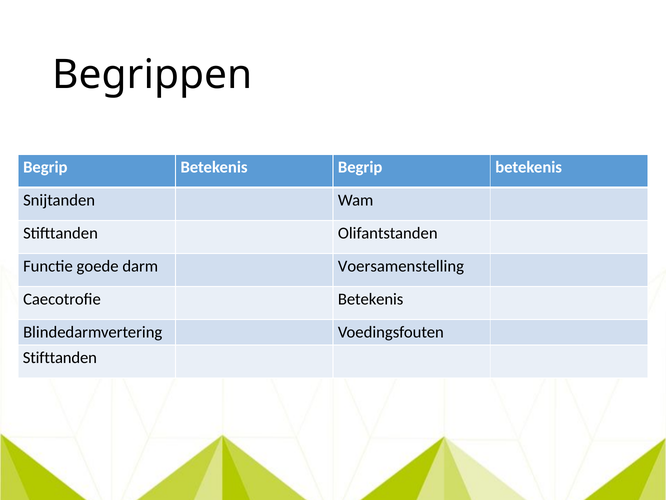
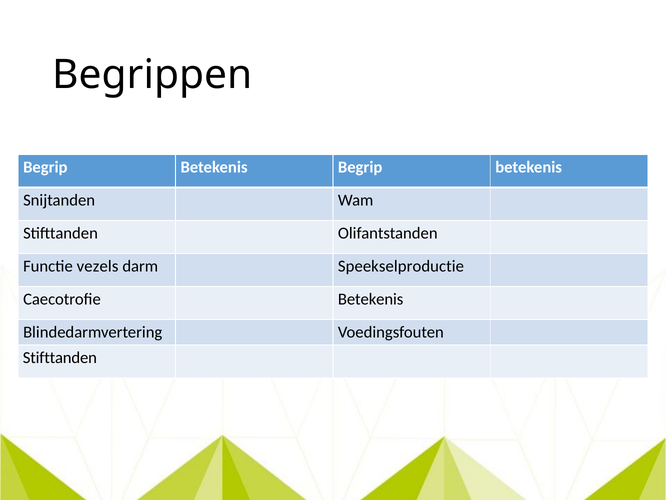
goede: goede -> vezels
Voersamenstelling: Voersamenstelling -> Speekselproductie
